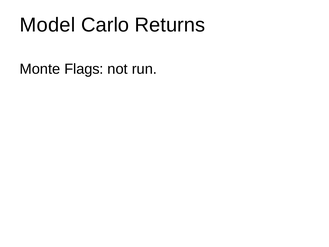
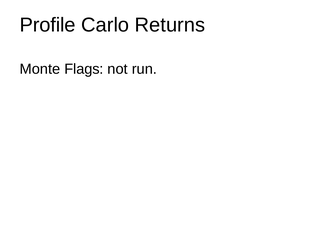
Model: Model -> Profile
